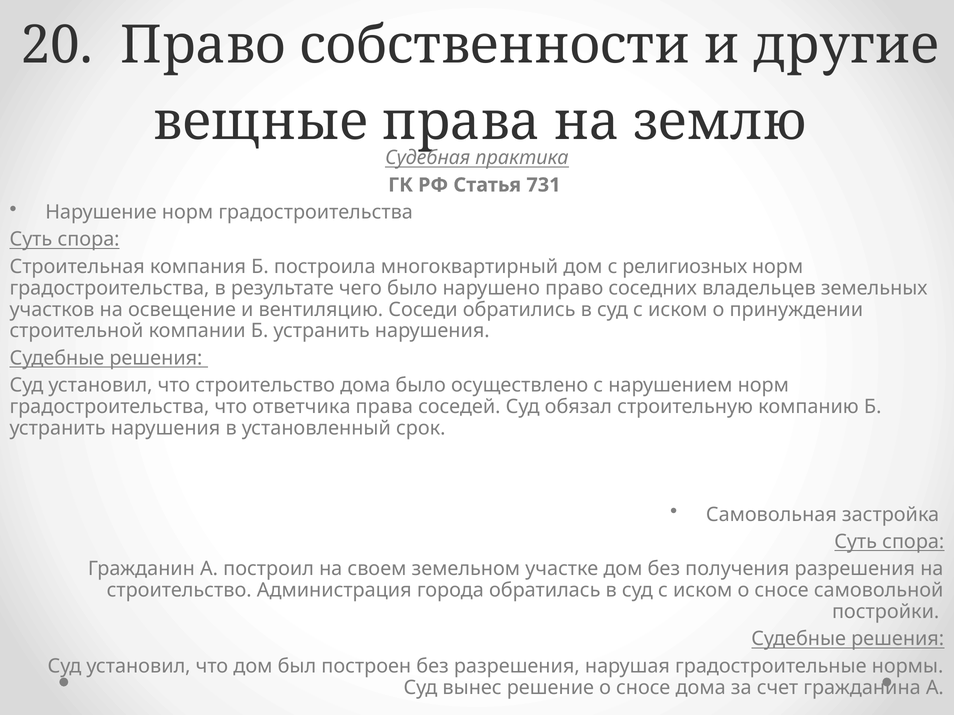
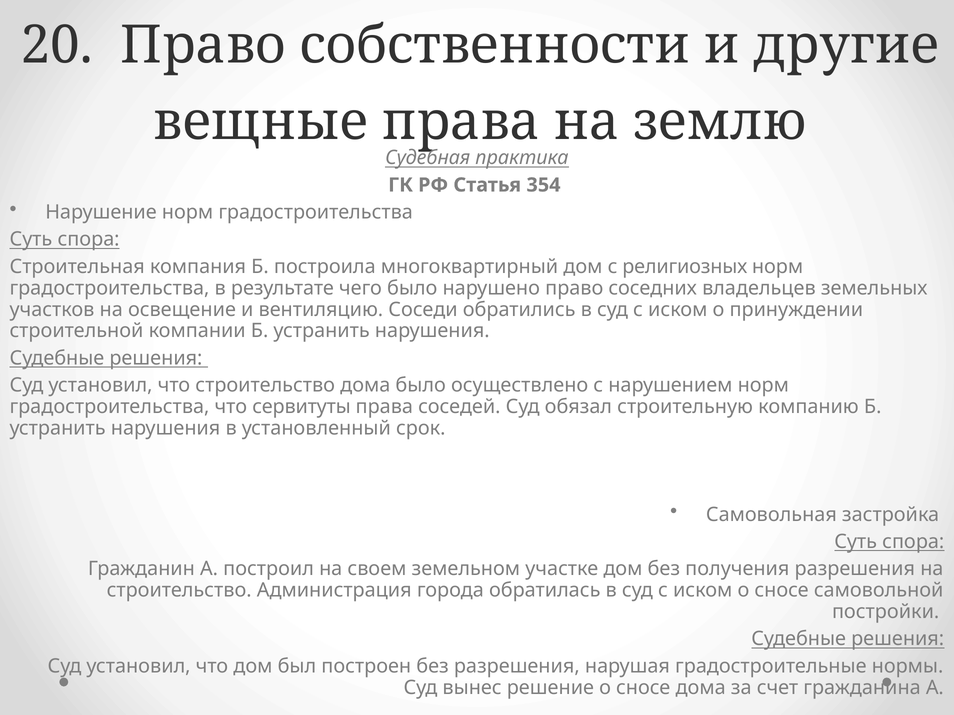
731: 731 -> 354
ответчика: ответчика -> сервитуты
